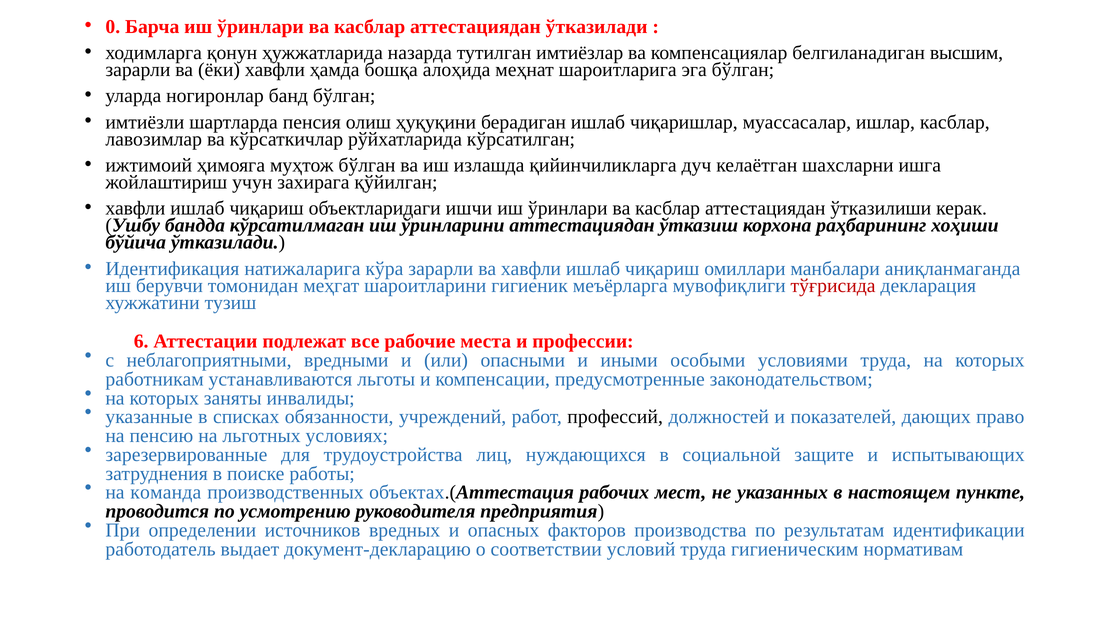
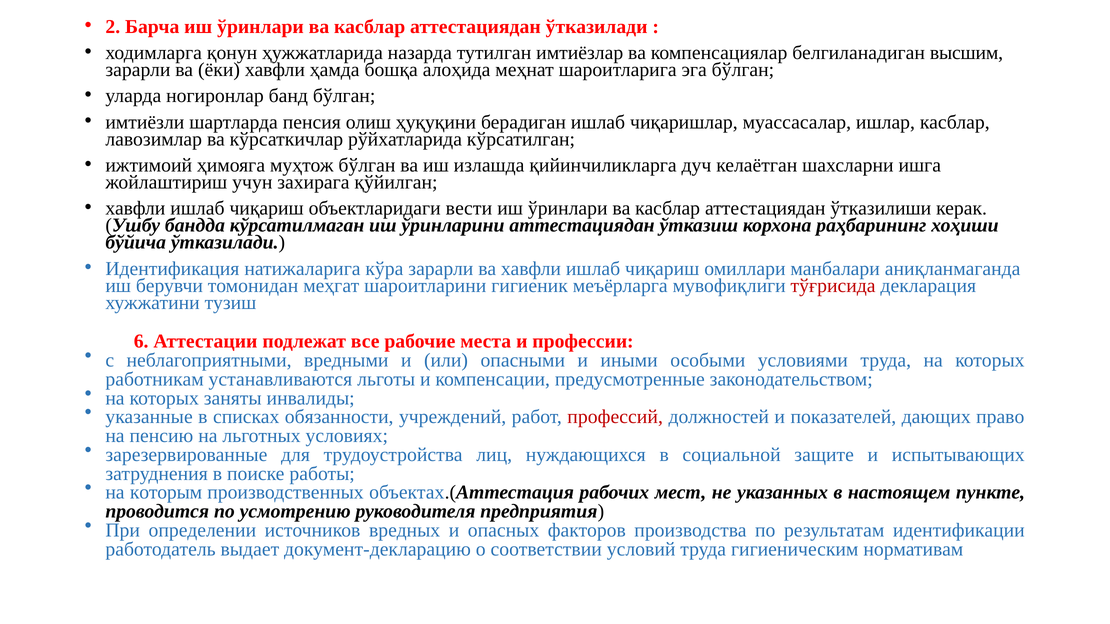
0: 0 -> 2
ишчи: ишчи -> вести
профессий colour: black -> red
команда: команда -> которым
